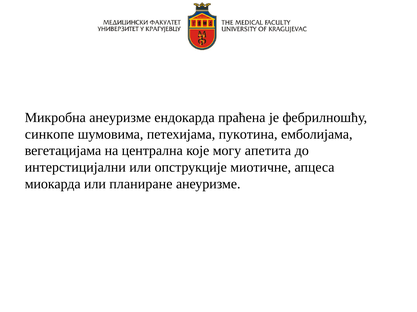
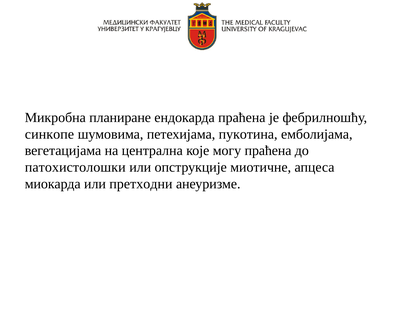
Микробна анеуризме: анеуризме -> планиране
могу апетита: апетита -> праћена
интерстицијални: интерстицијални -> патохистолошки
планиране: планиране -> претходни
